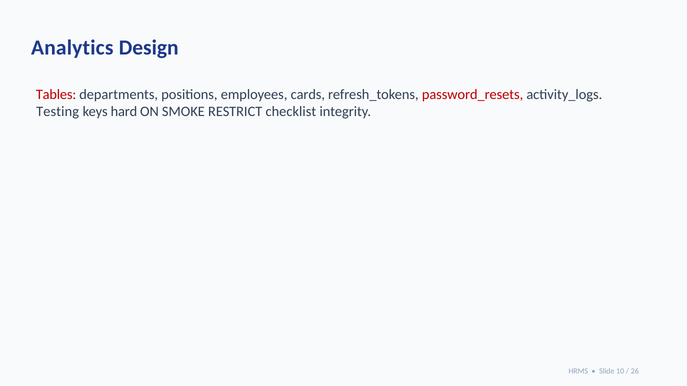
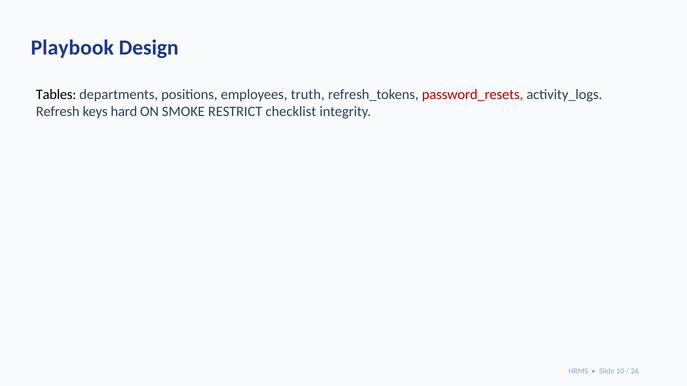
Analytics: Analytics -> Playbook
Tables colour: red -> black
cards: cards -> truth
Testing: Testing -> Refresh
